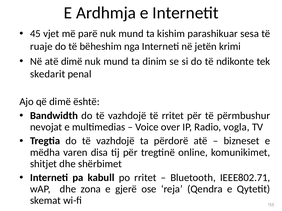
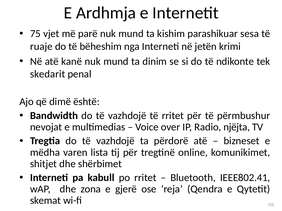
45: 45 -> 75
atë dimë: dimë -> kanë
vogla: vogla -> njëjta
disa: disa -> lista
IEEE802.71: IEEE802.71 -> IEEE802.41
